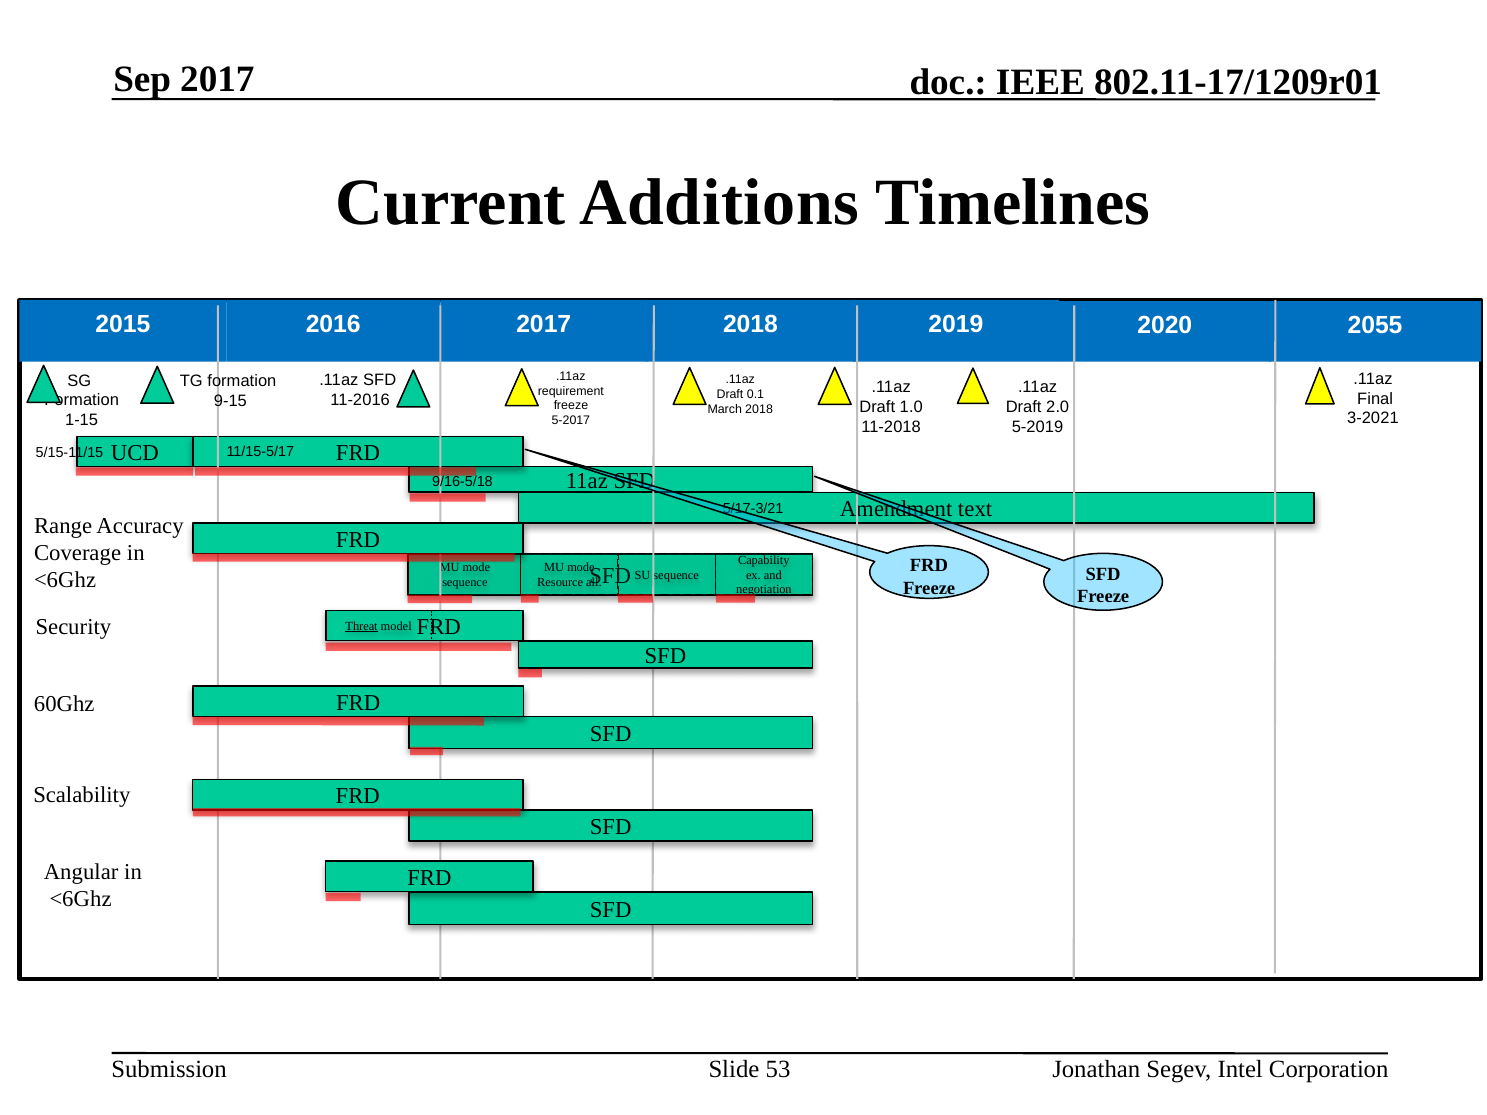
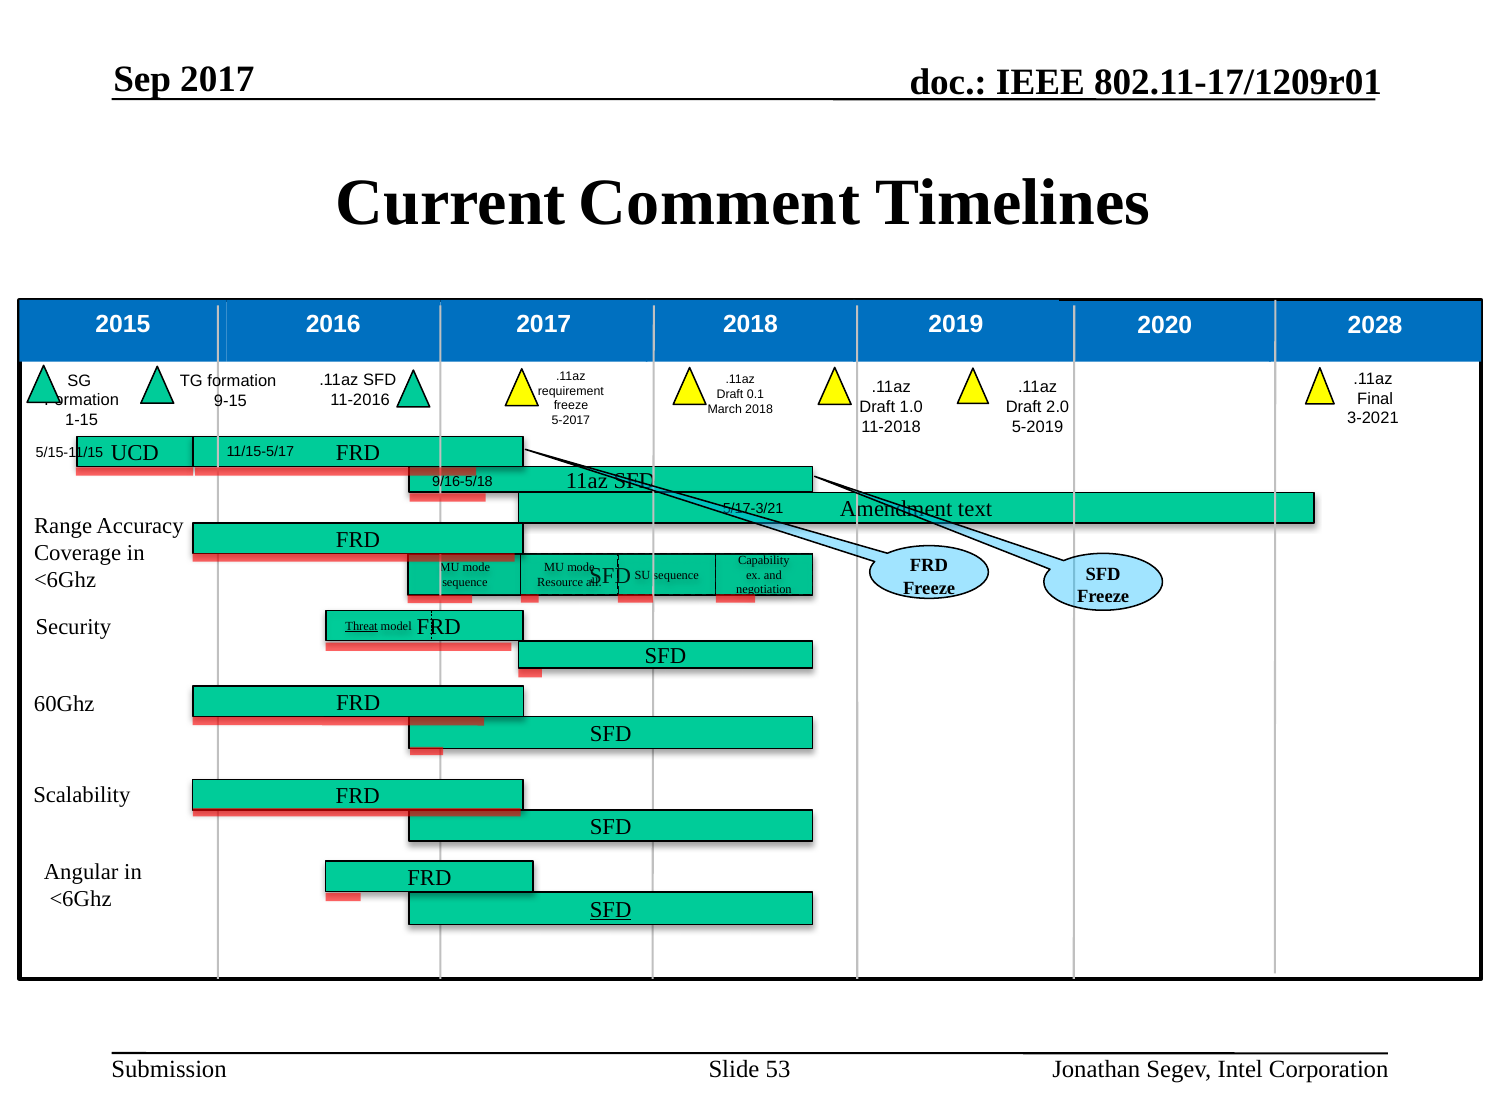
Additions: Additions -> Comment
2055: 2055 -> 2028
SFD at (611, 910) underline: none -> present
